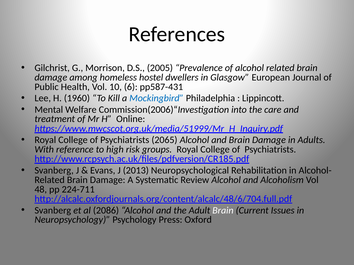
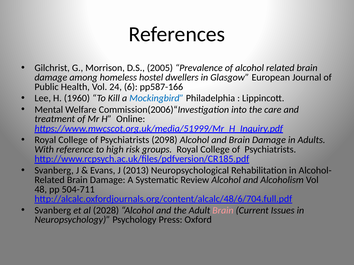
10: 10 -> 24
pp587-431: pp587-431 -> pp587-166
2065: 2065 -> 2098
224-711: 224-711 -> 504-711
2086: 2086 -> 2028
Brain at (223, 211) colour: white -> pink
